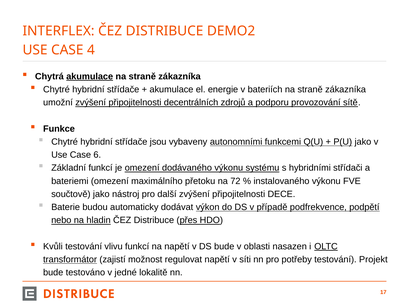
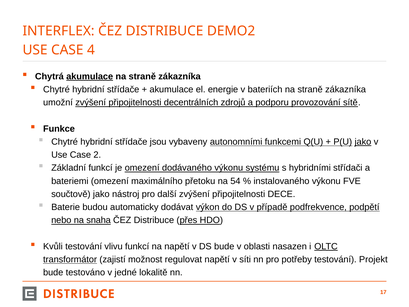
jako at (363, 142) underline: none -> present
6: 6 -> 2
72: 72 -> 54
hladin: hladin -> snaha
